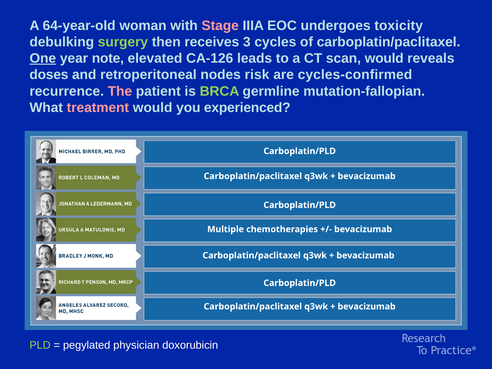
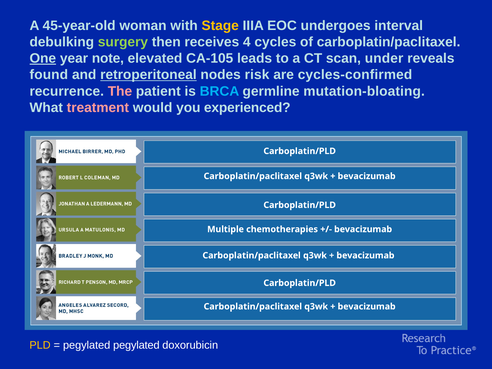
64-year-old: 64-year-old -> 45-year-old
Stage colour: pink -> yellow
toxicity: toxicity -> interval
3: 3 -> 4
CA-126: CA-126 -> CA-105
scan would: would -> under
doses: doses -> found
retroperitoneal underline: none -> present
BRCA colour: light green -> light blue
mutation-fallopian: mutation-fallopian -> mutation-bloating
PLD colour: light green -> yellow
pegylated physician: physician -> pegylated
